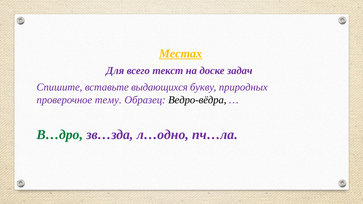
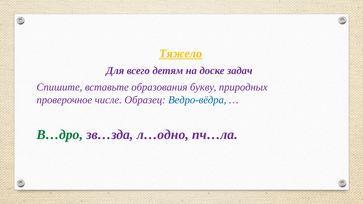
Местах: Местах -> Тяжело
текст: текст -> детям
выдающихся: выдающихся -> образования
тему: тему -> числе
Ведро-вёдра colour: black -> blue
